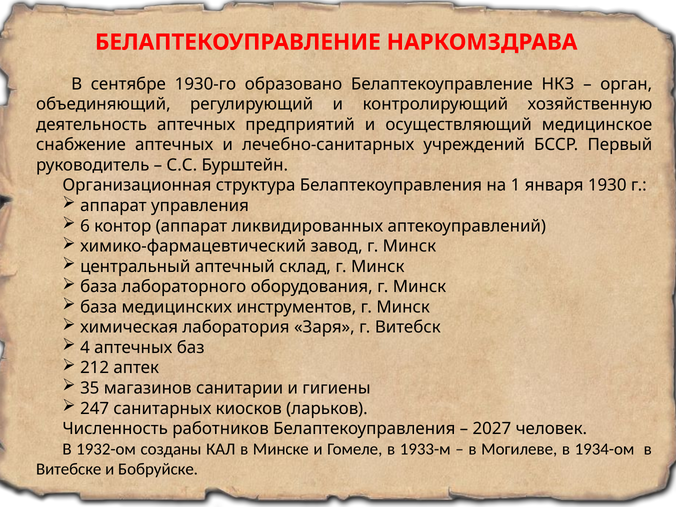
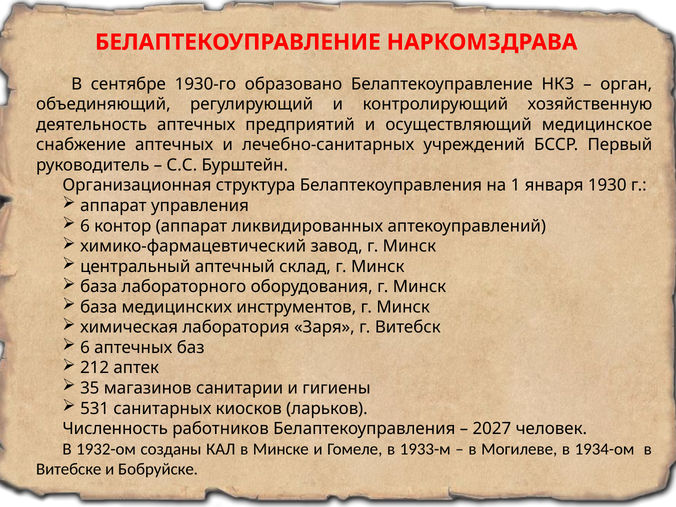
4 at (85, 348): 4 -> 6
247: 247 -> 531
